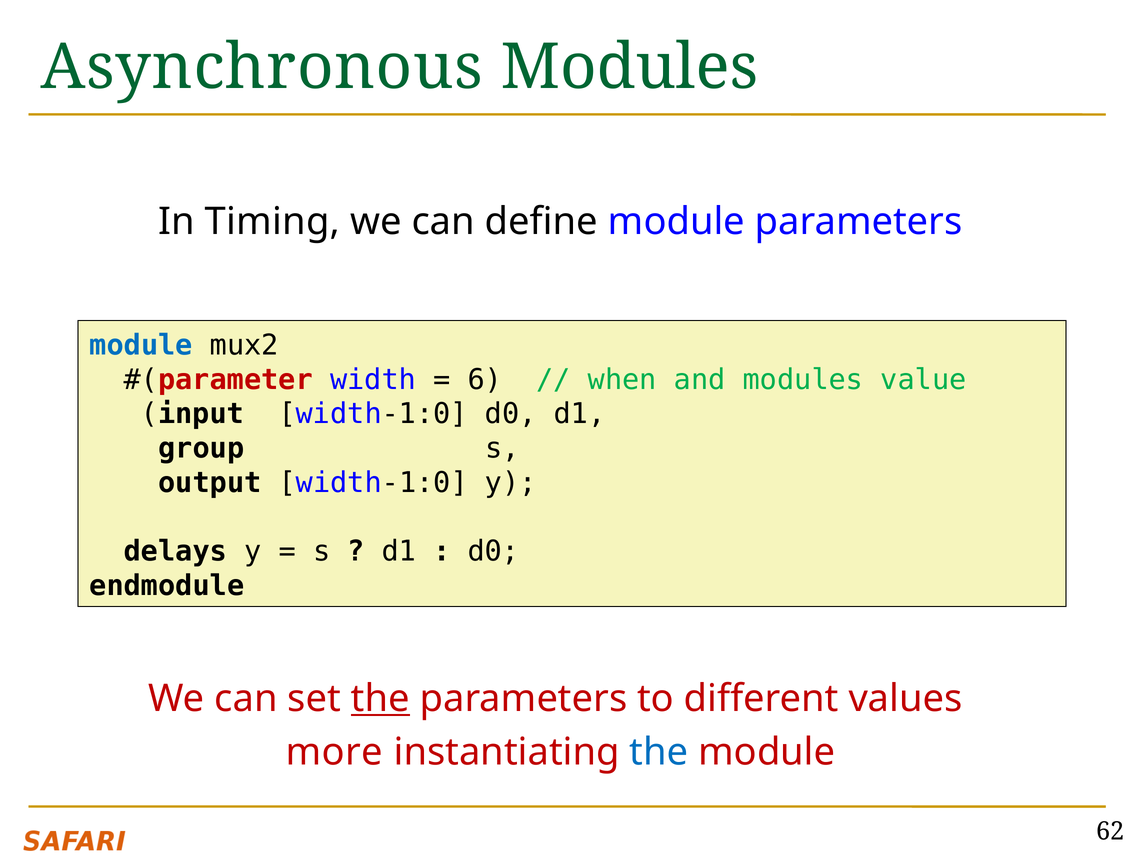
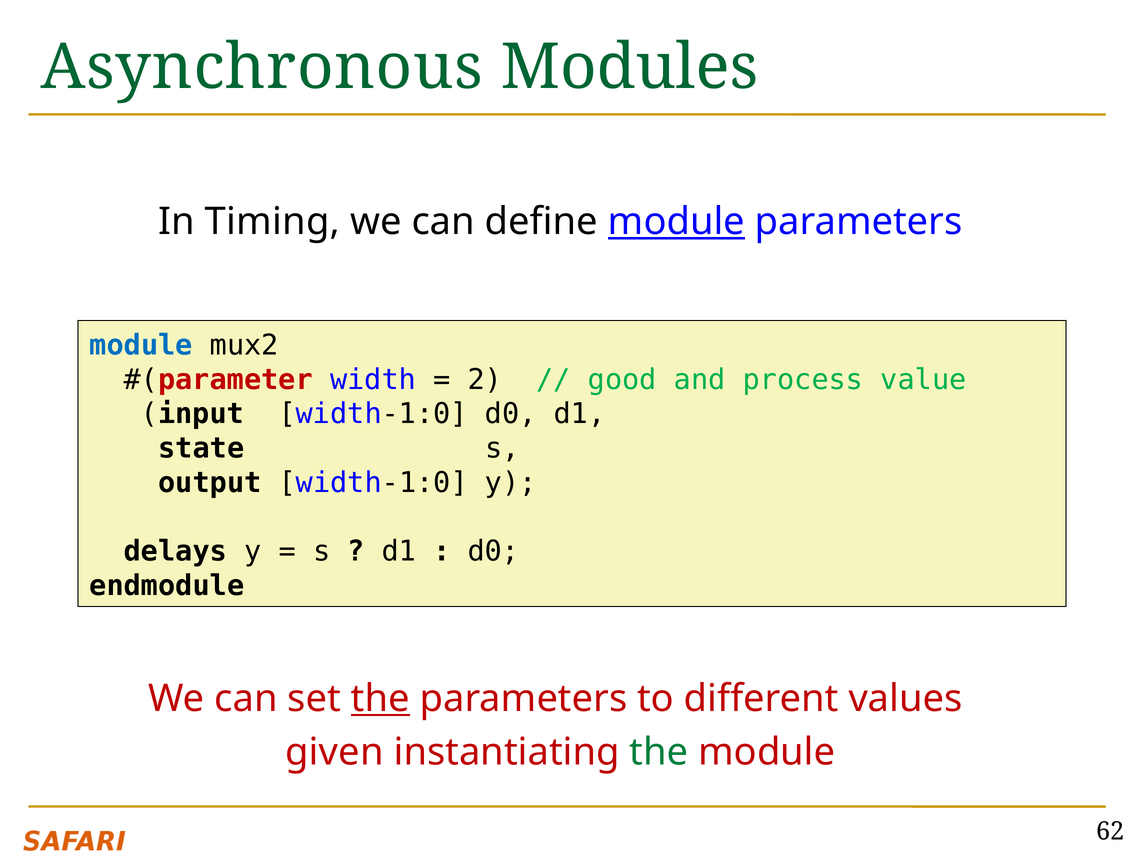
module at (676, 222) underline: none -> present
6: 6 -> 2
when: when -> good
and modules: modules -> process
group: group -> state
more: more -> given
the at (659, 752) colour: blue -> green
